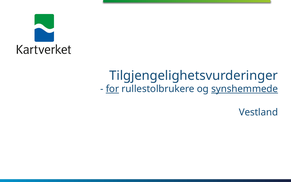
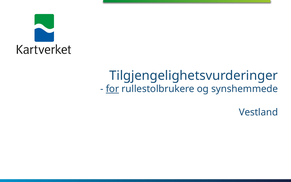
synshemmede underline: present -> none
